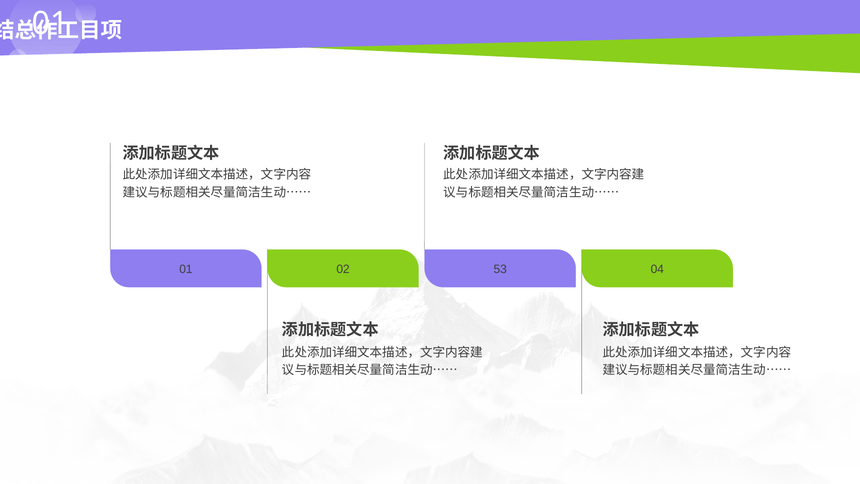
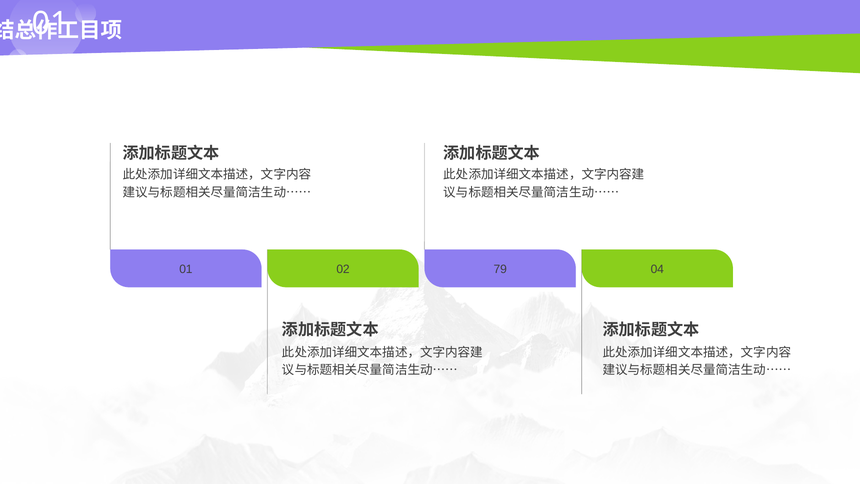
53: 53 -> 79
